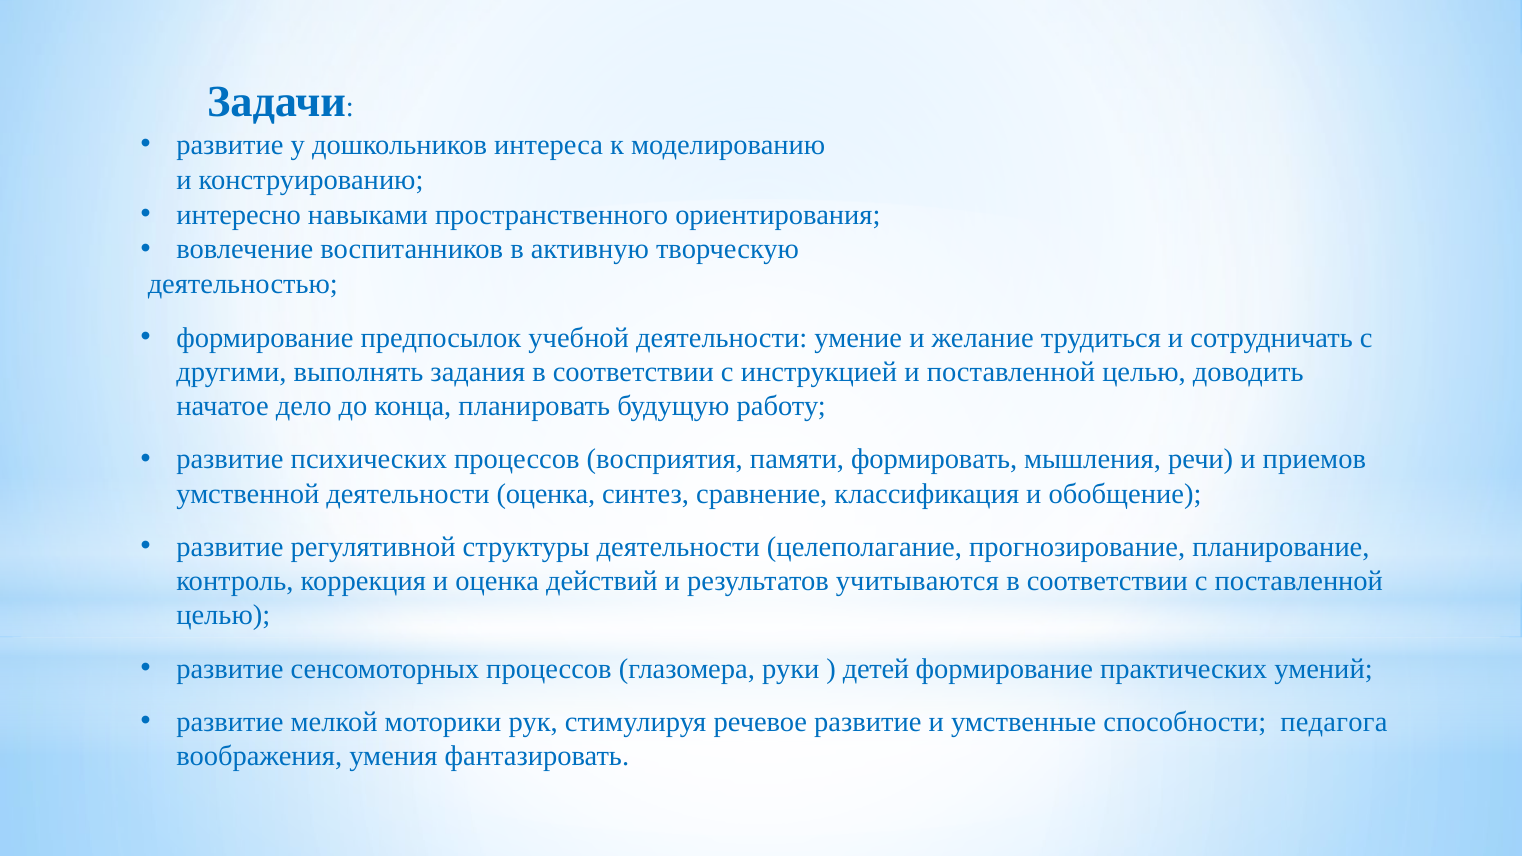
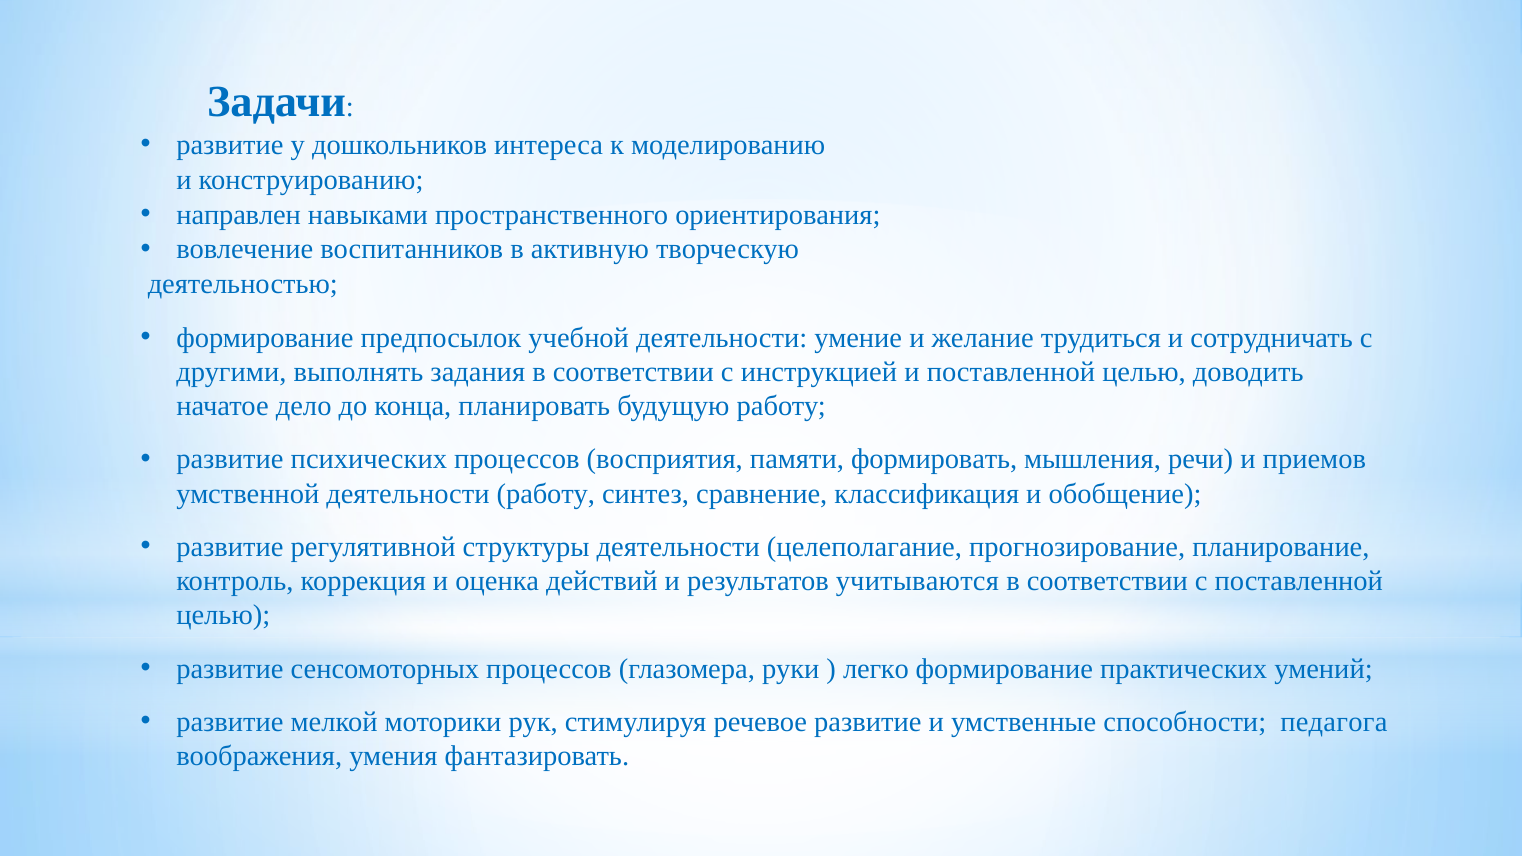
интересно: интересно -> направлен
деятельности оценка: оценка -> работу
детей: детей -> легко
